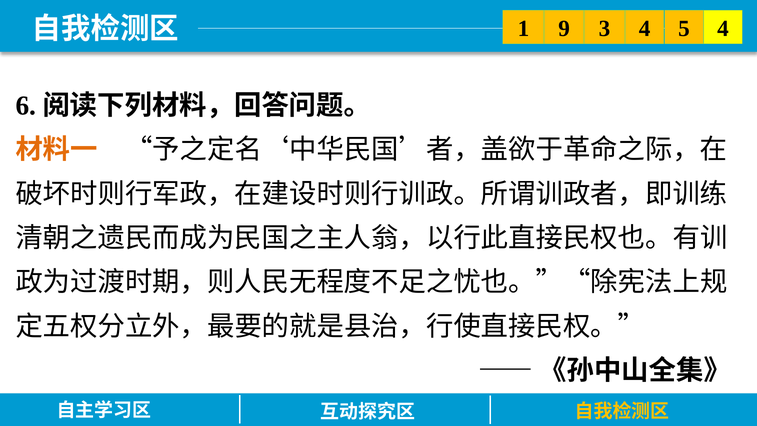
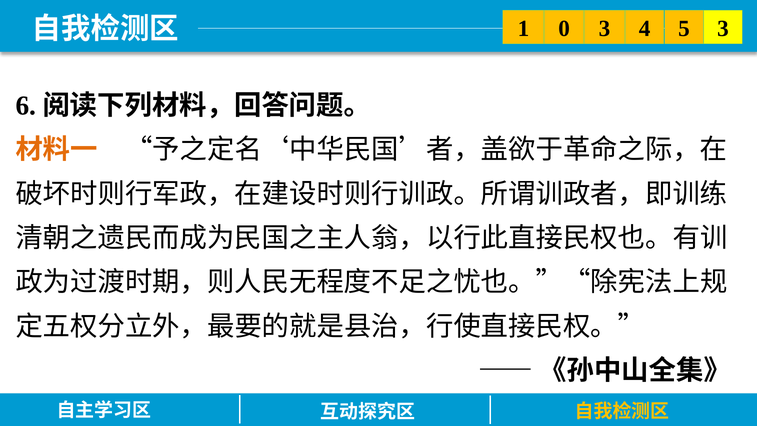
9: 9 -> 0
5 4: 4 -> 3
